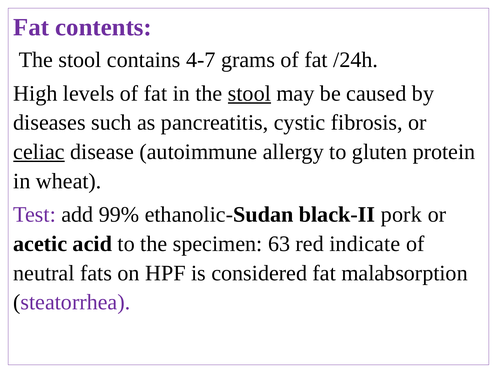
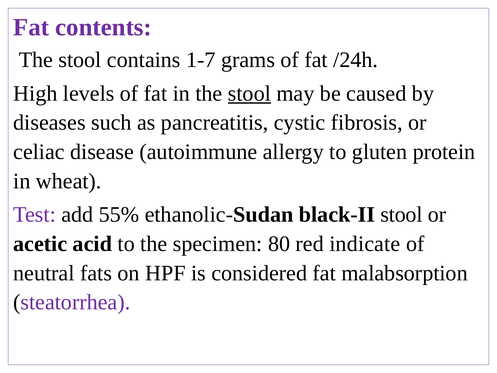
4-7: 4-7 -> 1-7
celiac underline: present -> none
99%: 99% -> 55%
black-II pork: pork -> stool
63: 63 -> 80
